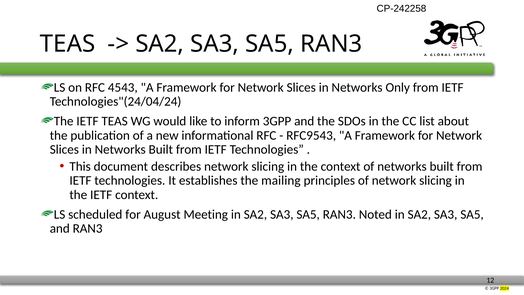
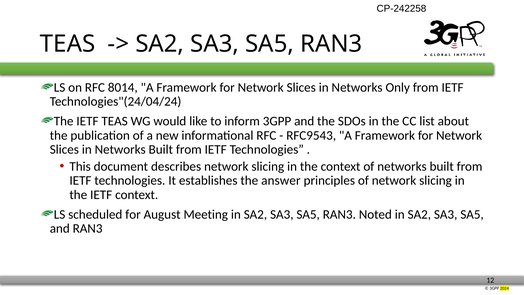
4543: 4543 -> 8014
mailing: mailing -> answer
